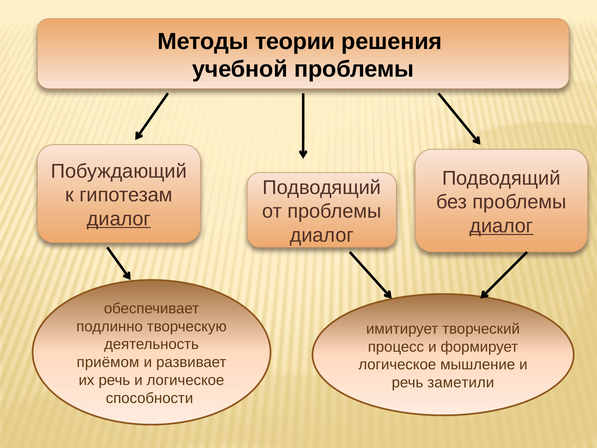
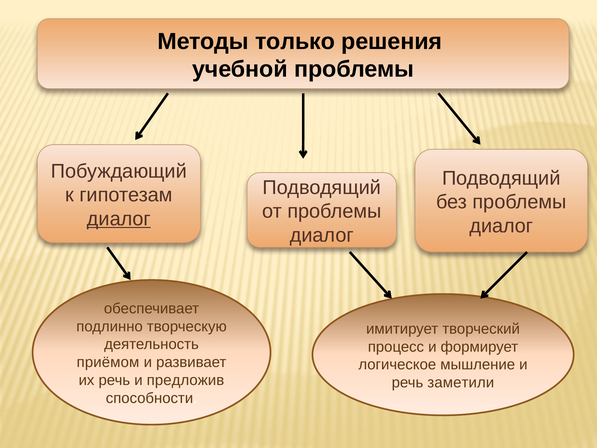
теории: теории -> только
диалог at (501, 226) underline: present -> none
и логическое: логическое -> предложив
